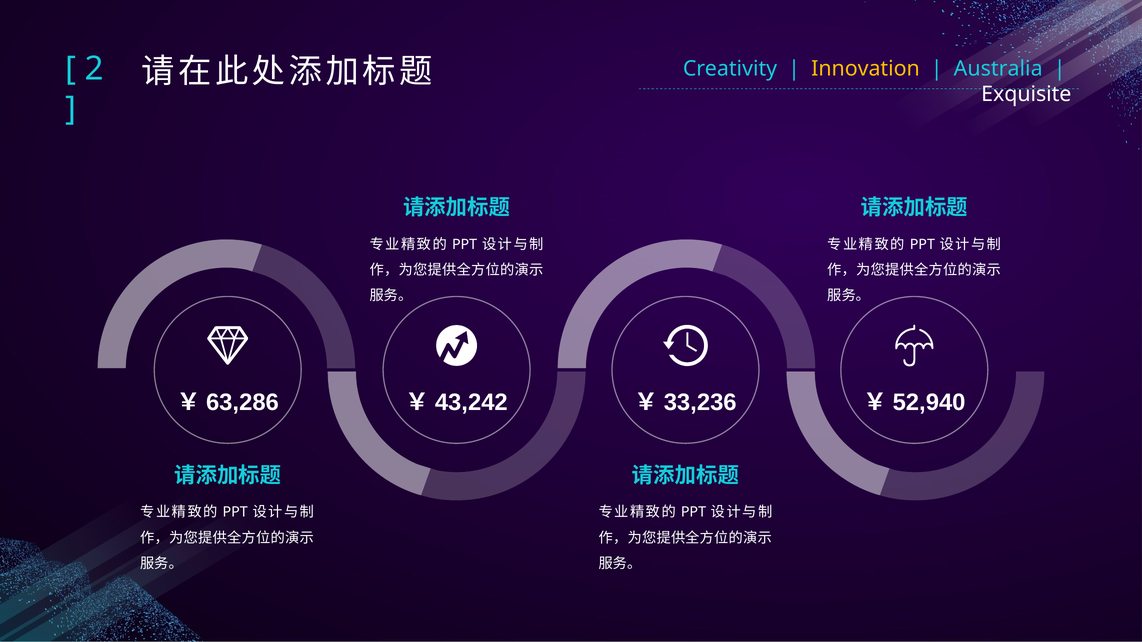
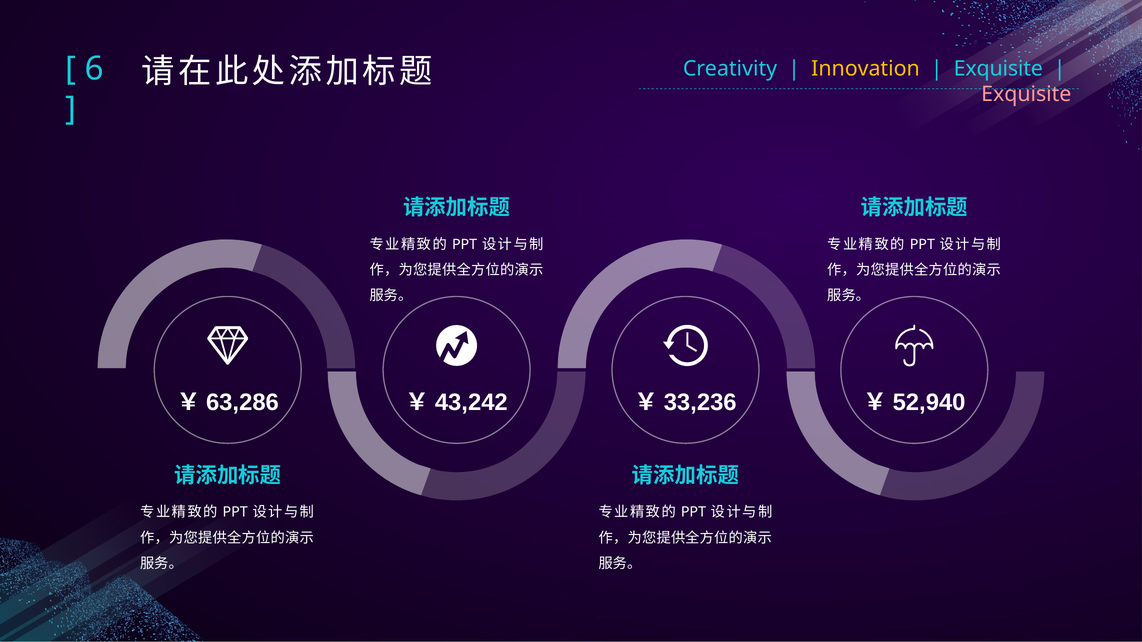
Australia at (998, 69): Australia -> Exquisite
2: 2 -> 6
Exquisite at (1026, 94) colour: white -> pink
